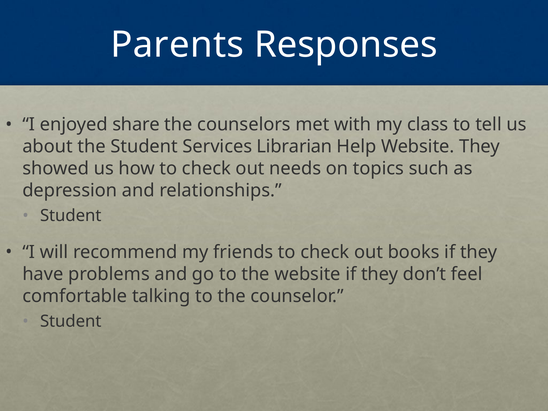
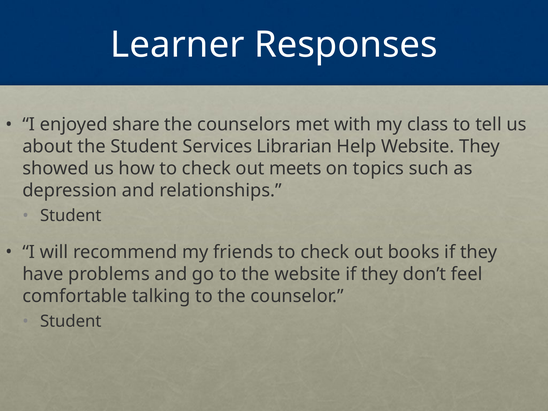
Parents: Parents -> Learner
needs: needs -> meets
